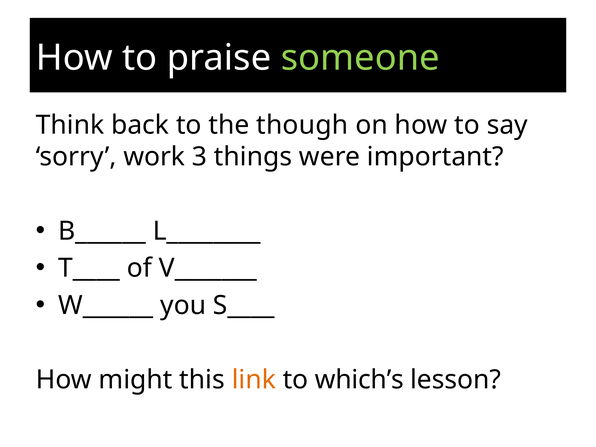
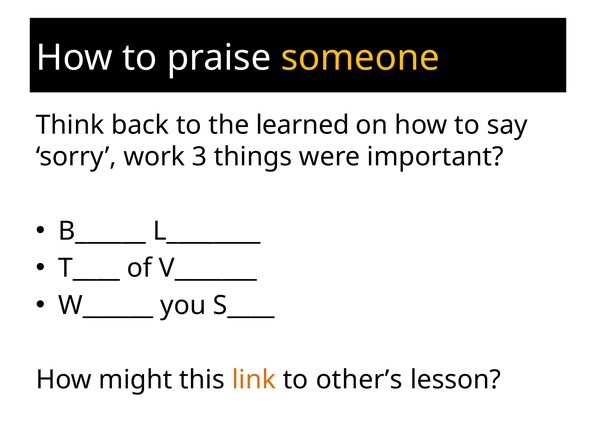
someone colour: light green -> yellow
though: though -> learned
which’s: which’s -> other’s
